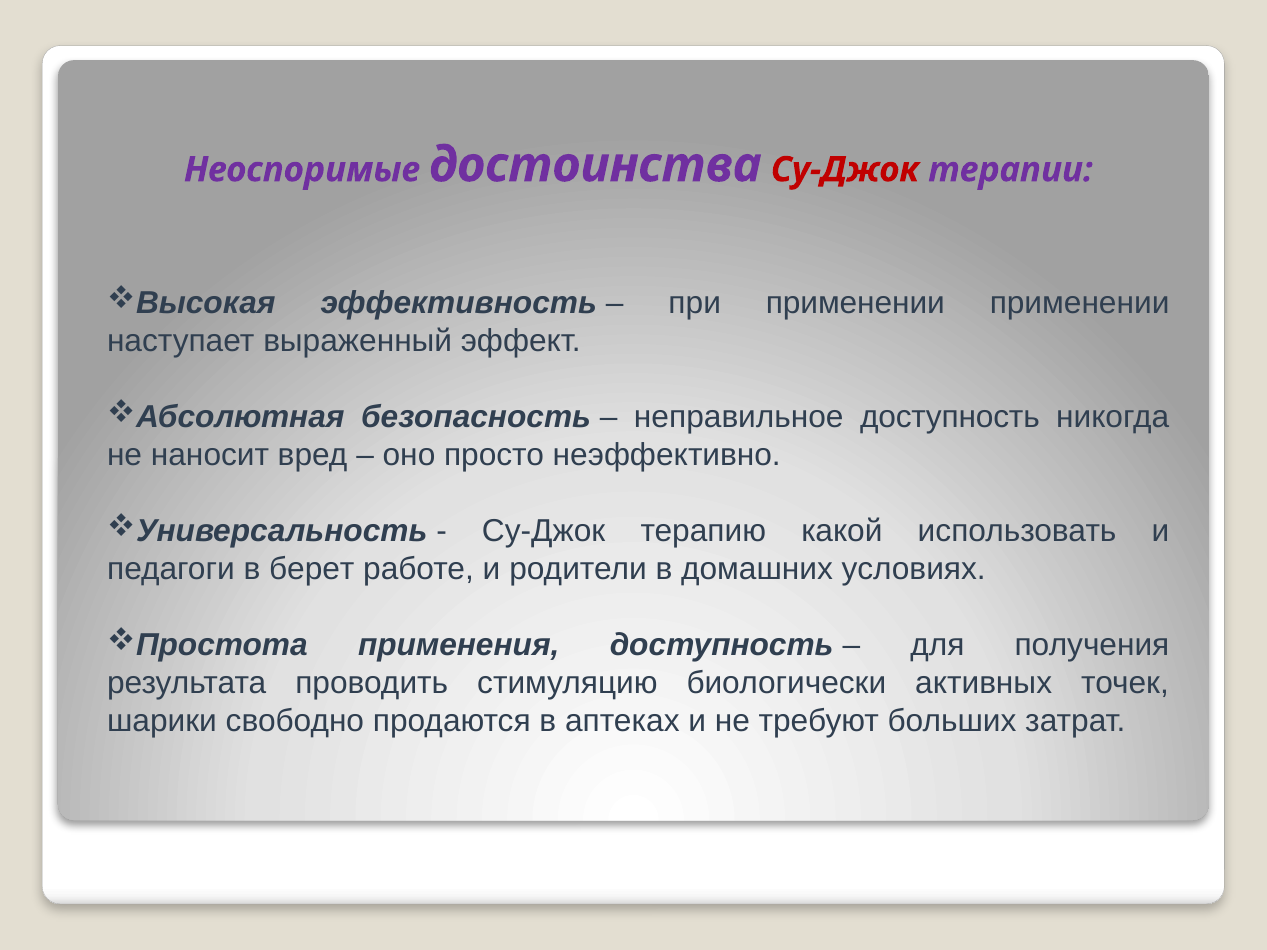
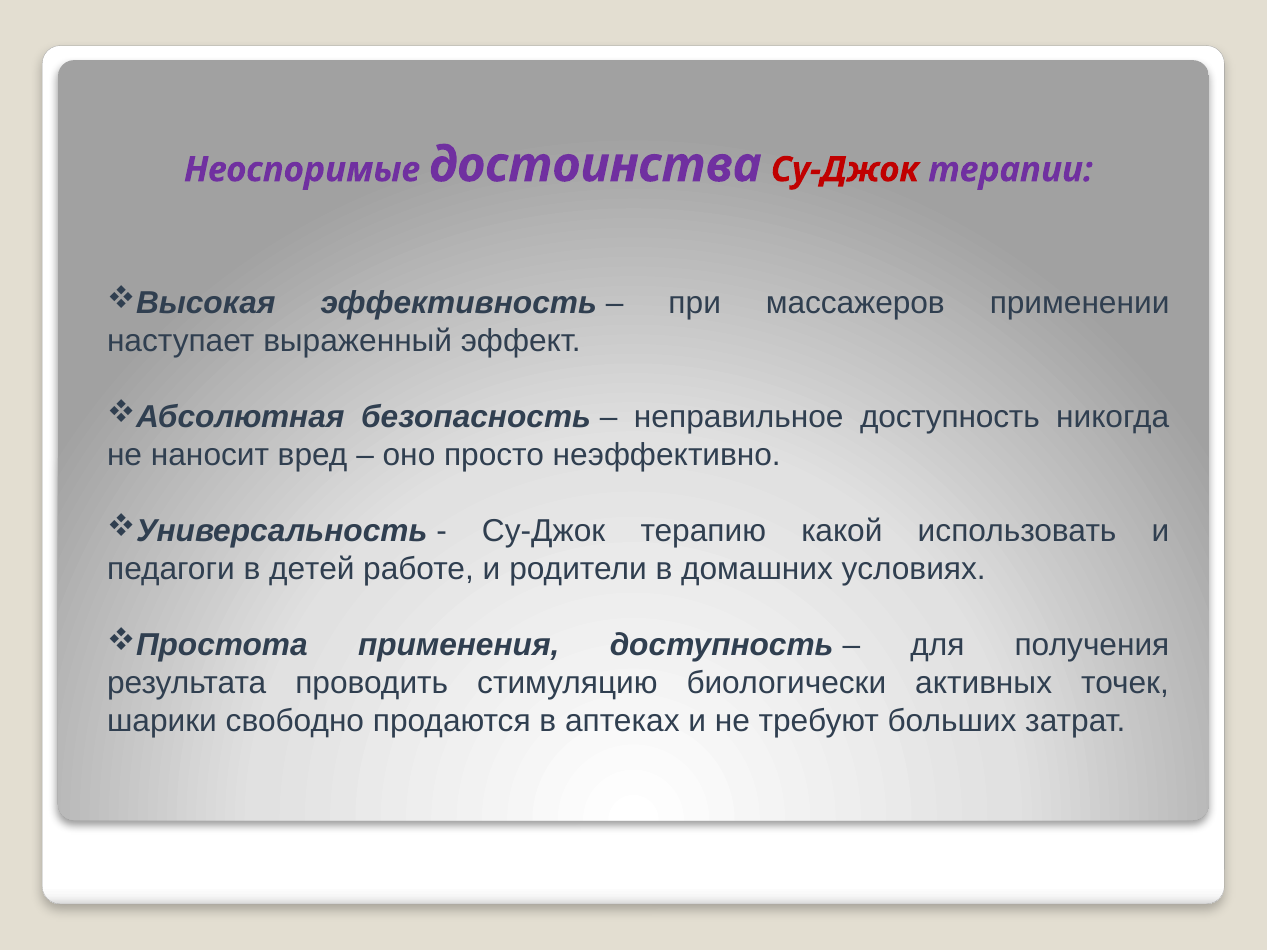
при применении: применении -> массажеров
берет: берет -> детей
